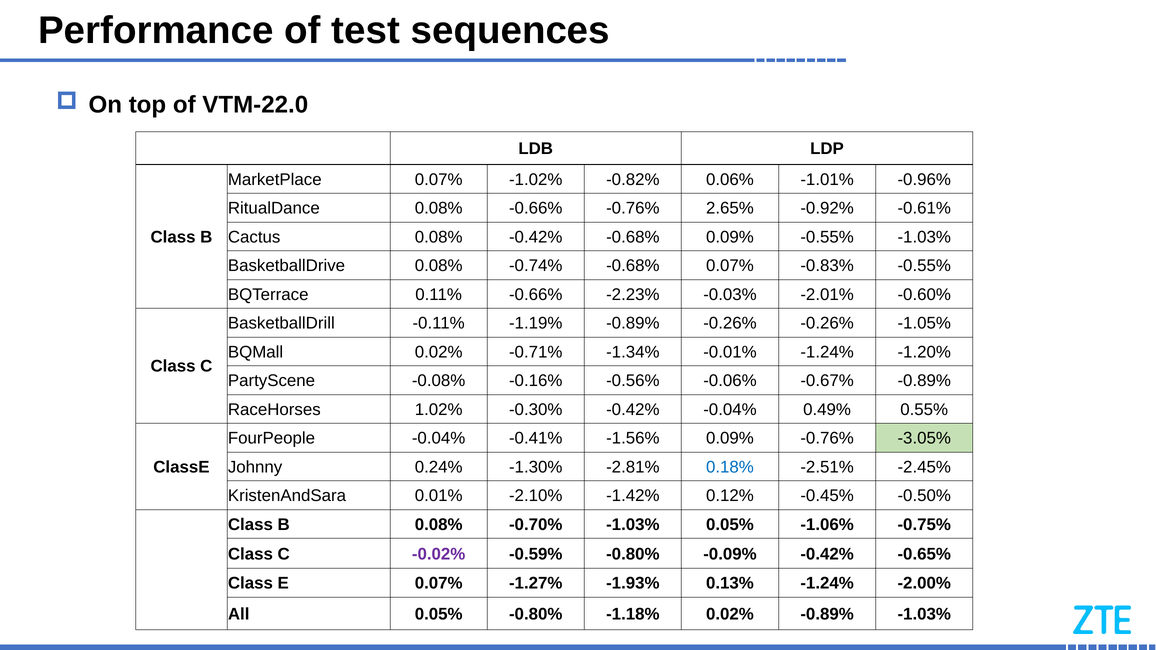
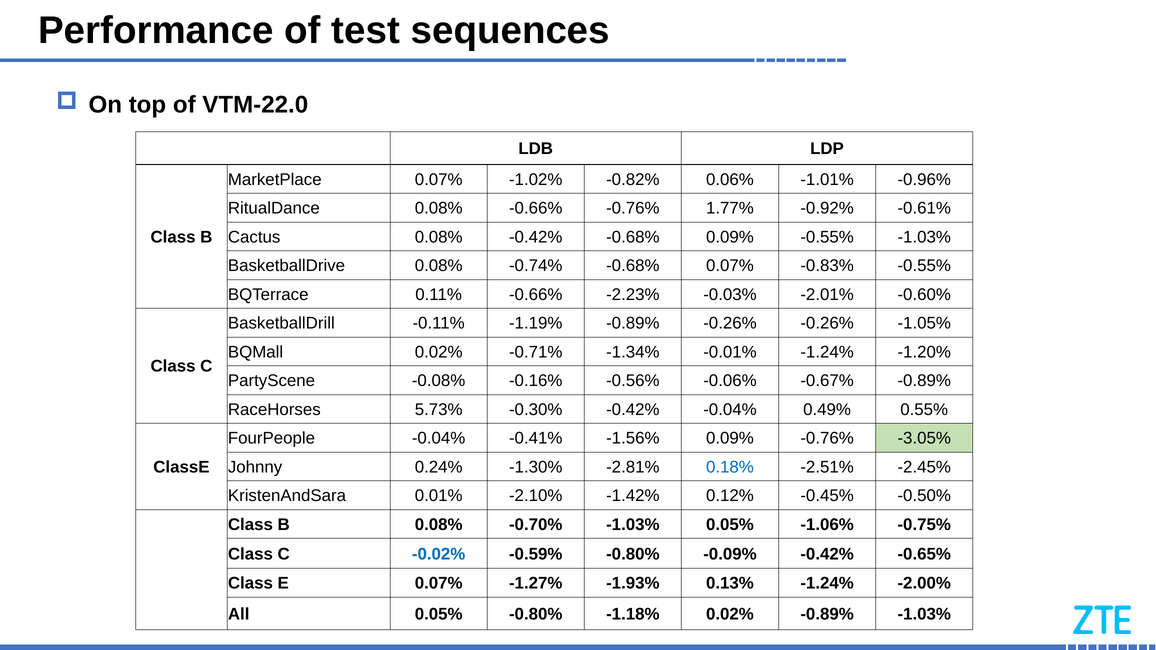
2.65%: 2.65% -> 1.77%
1.02%: 1.02% -> 5.73%
-0.02% colour: purple -> blue
